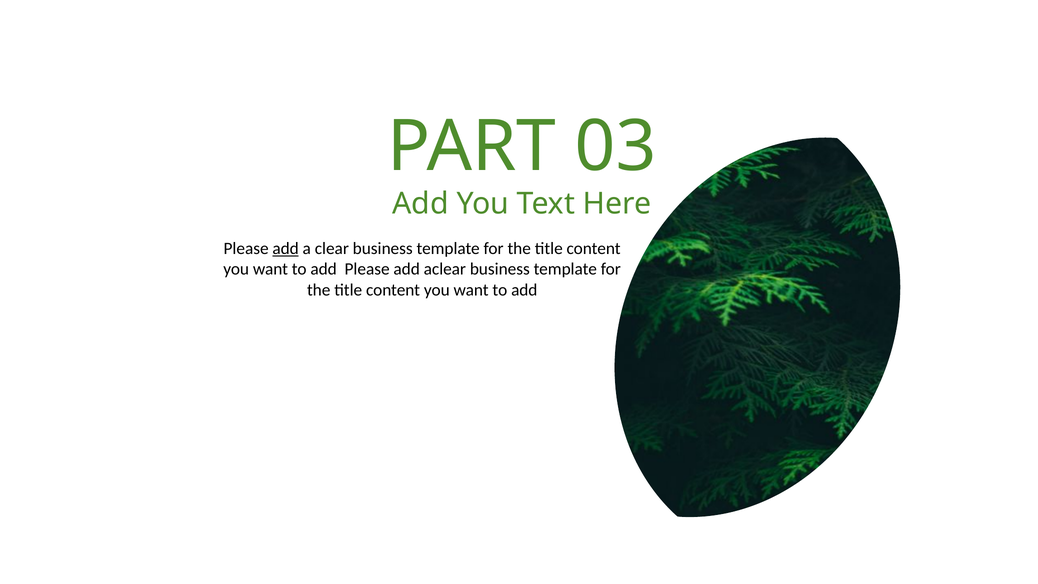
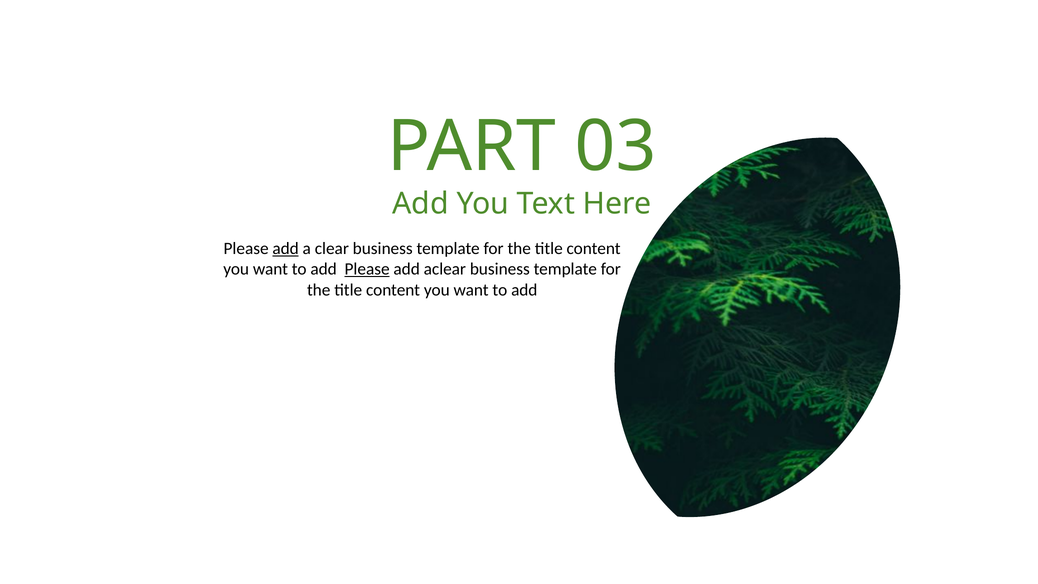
Please at (367, 269) underline: none -> present
